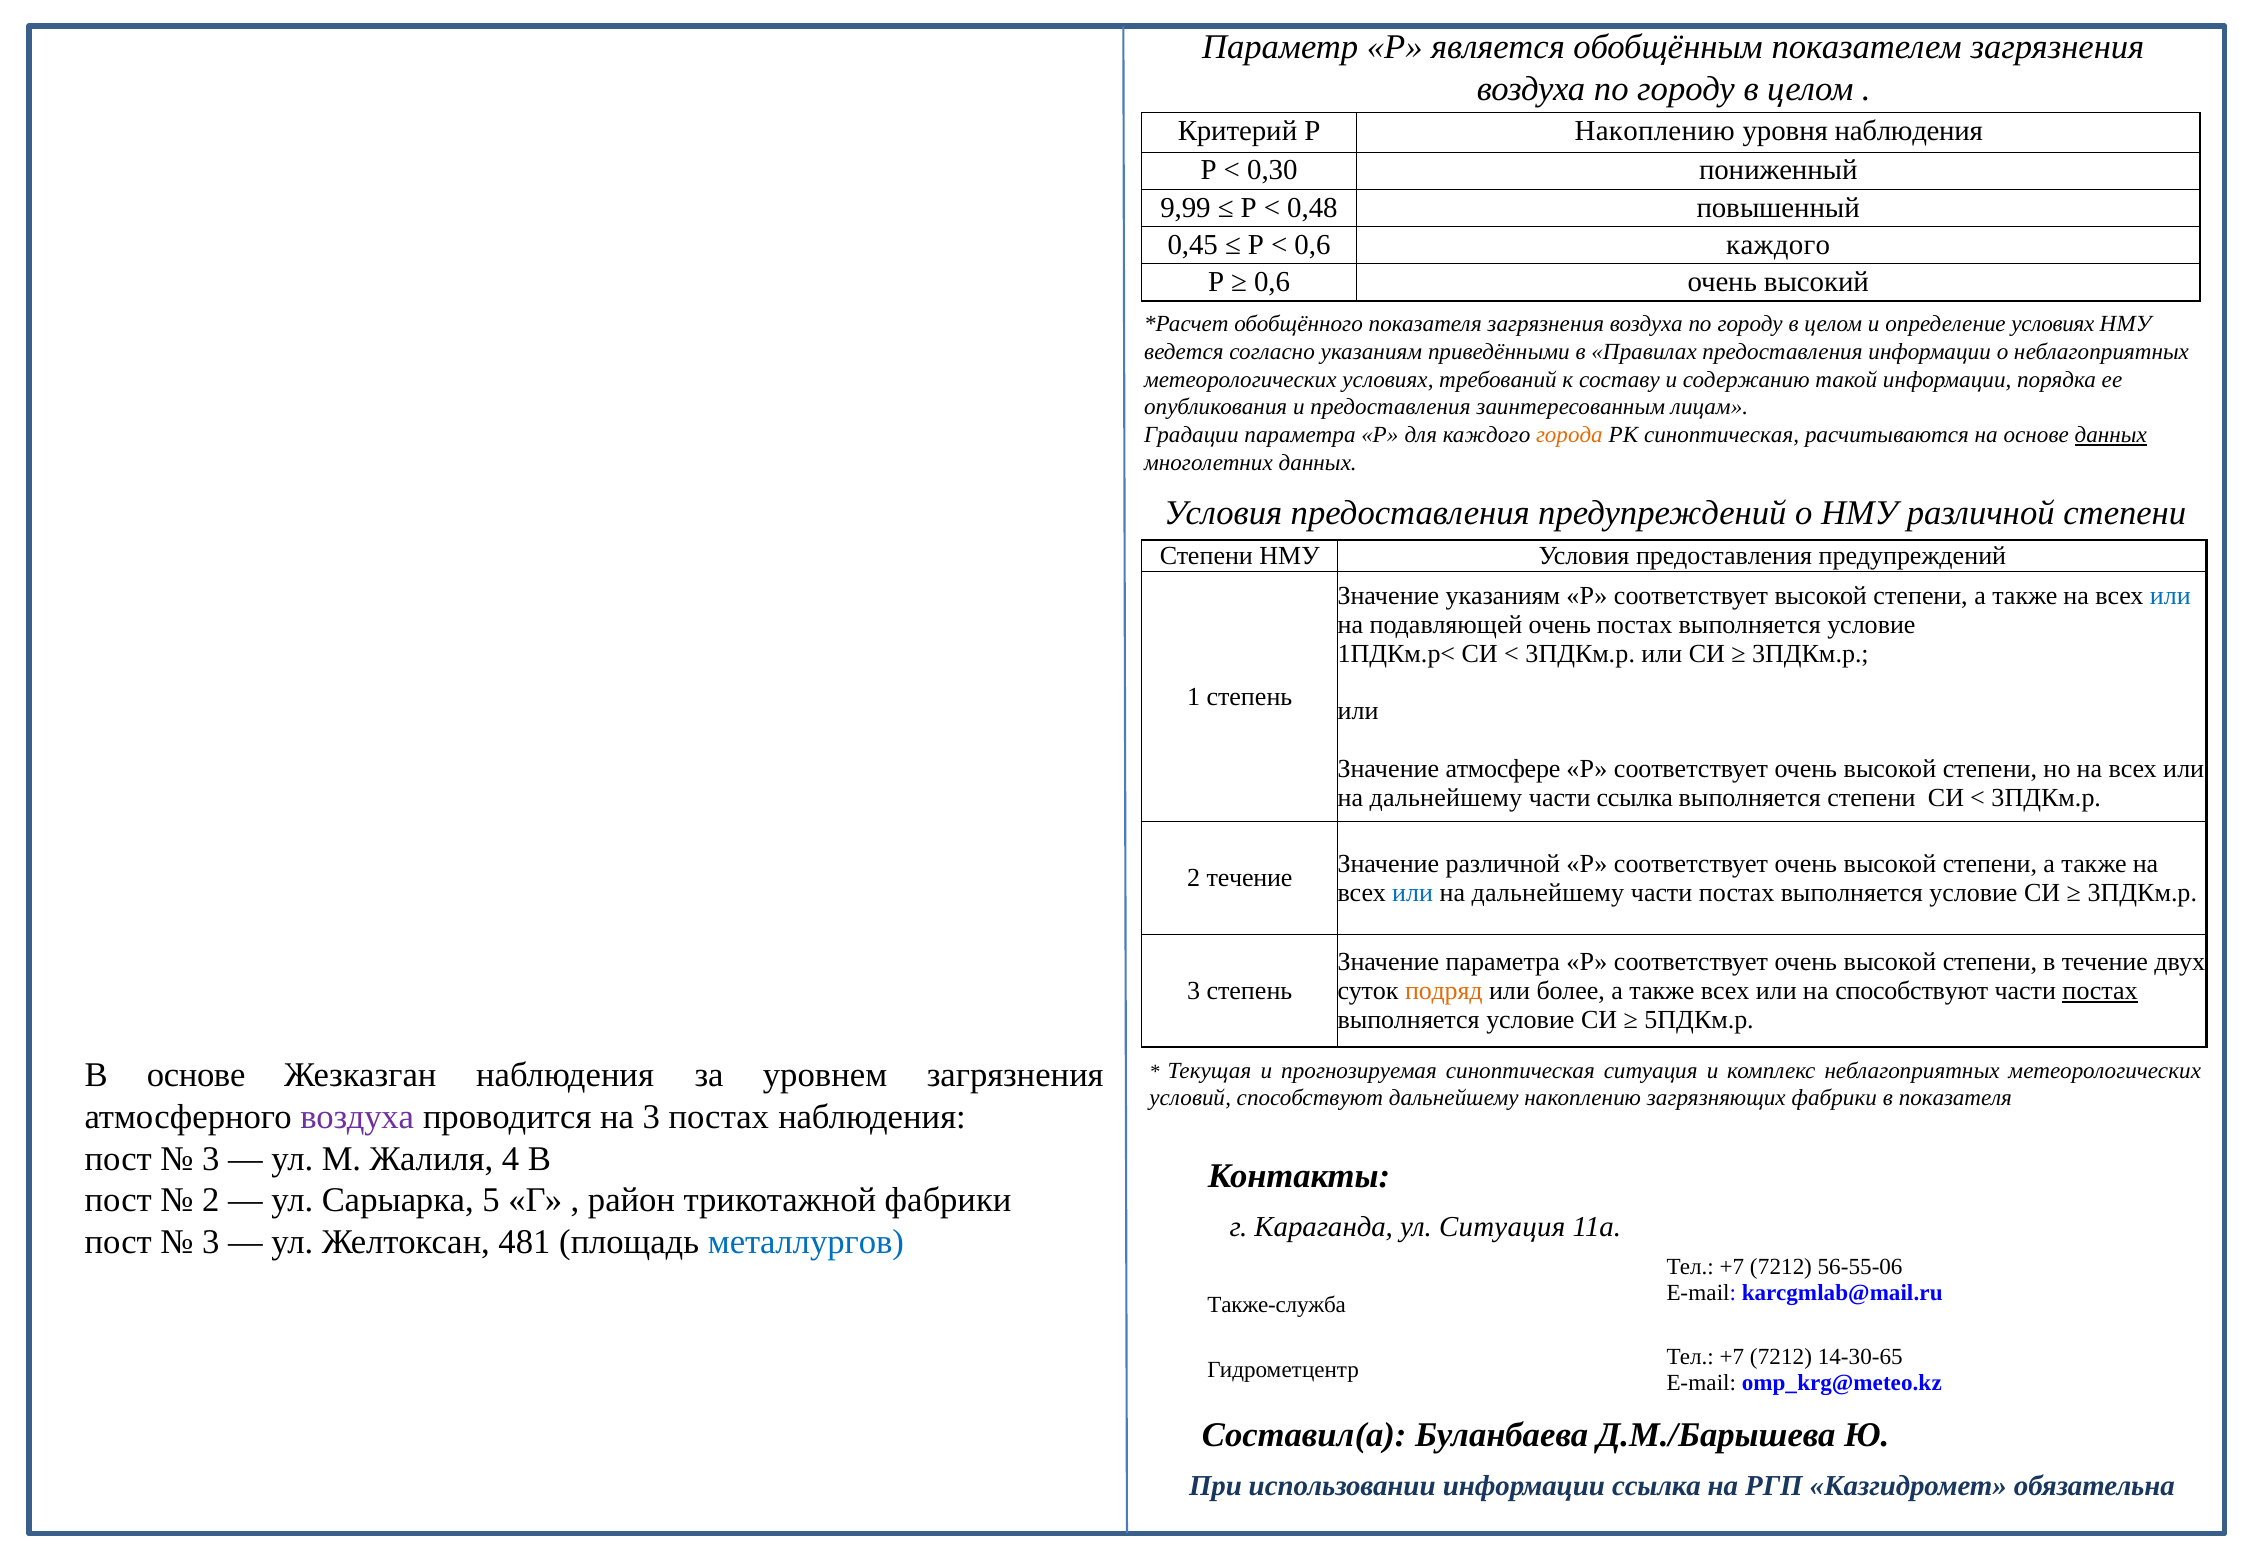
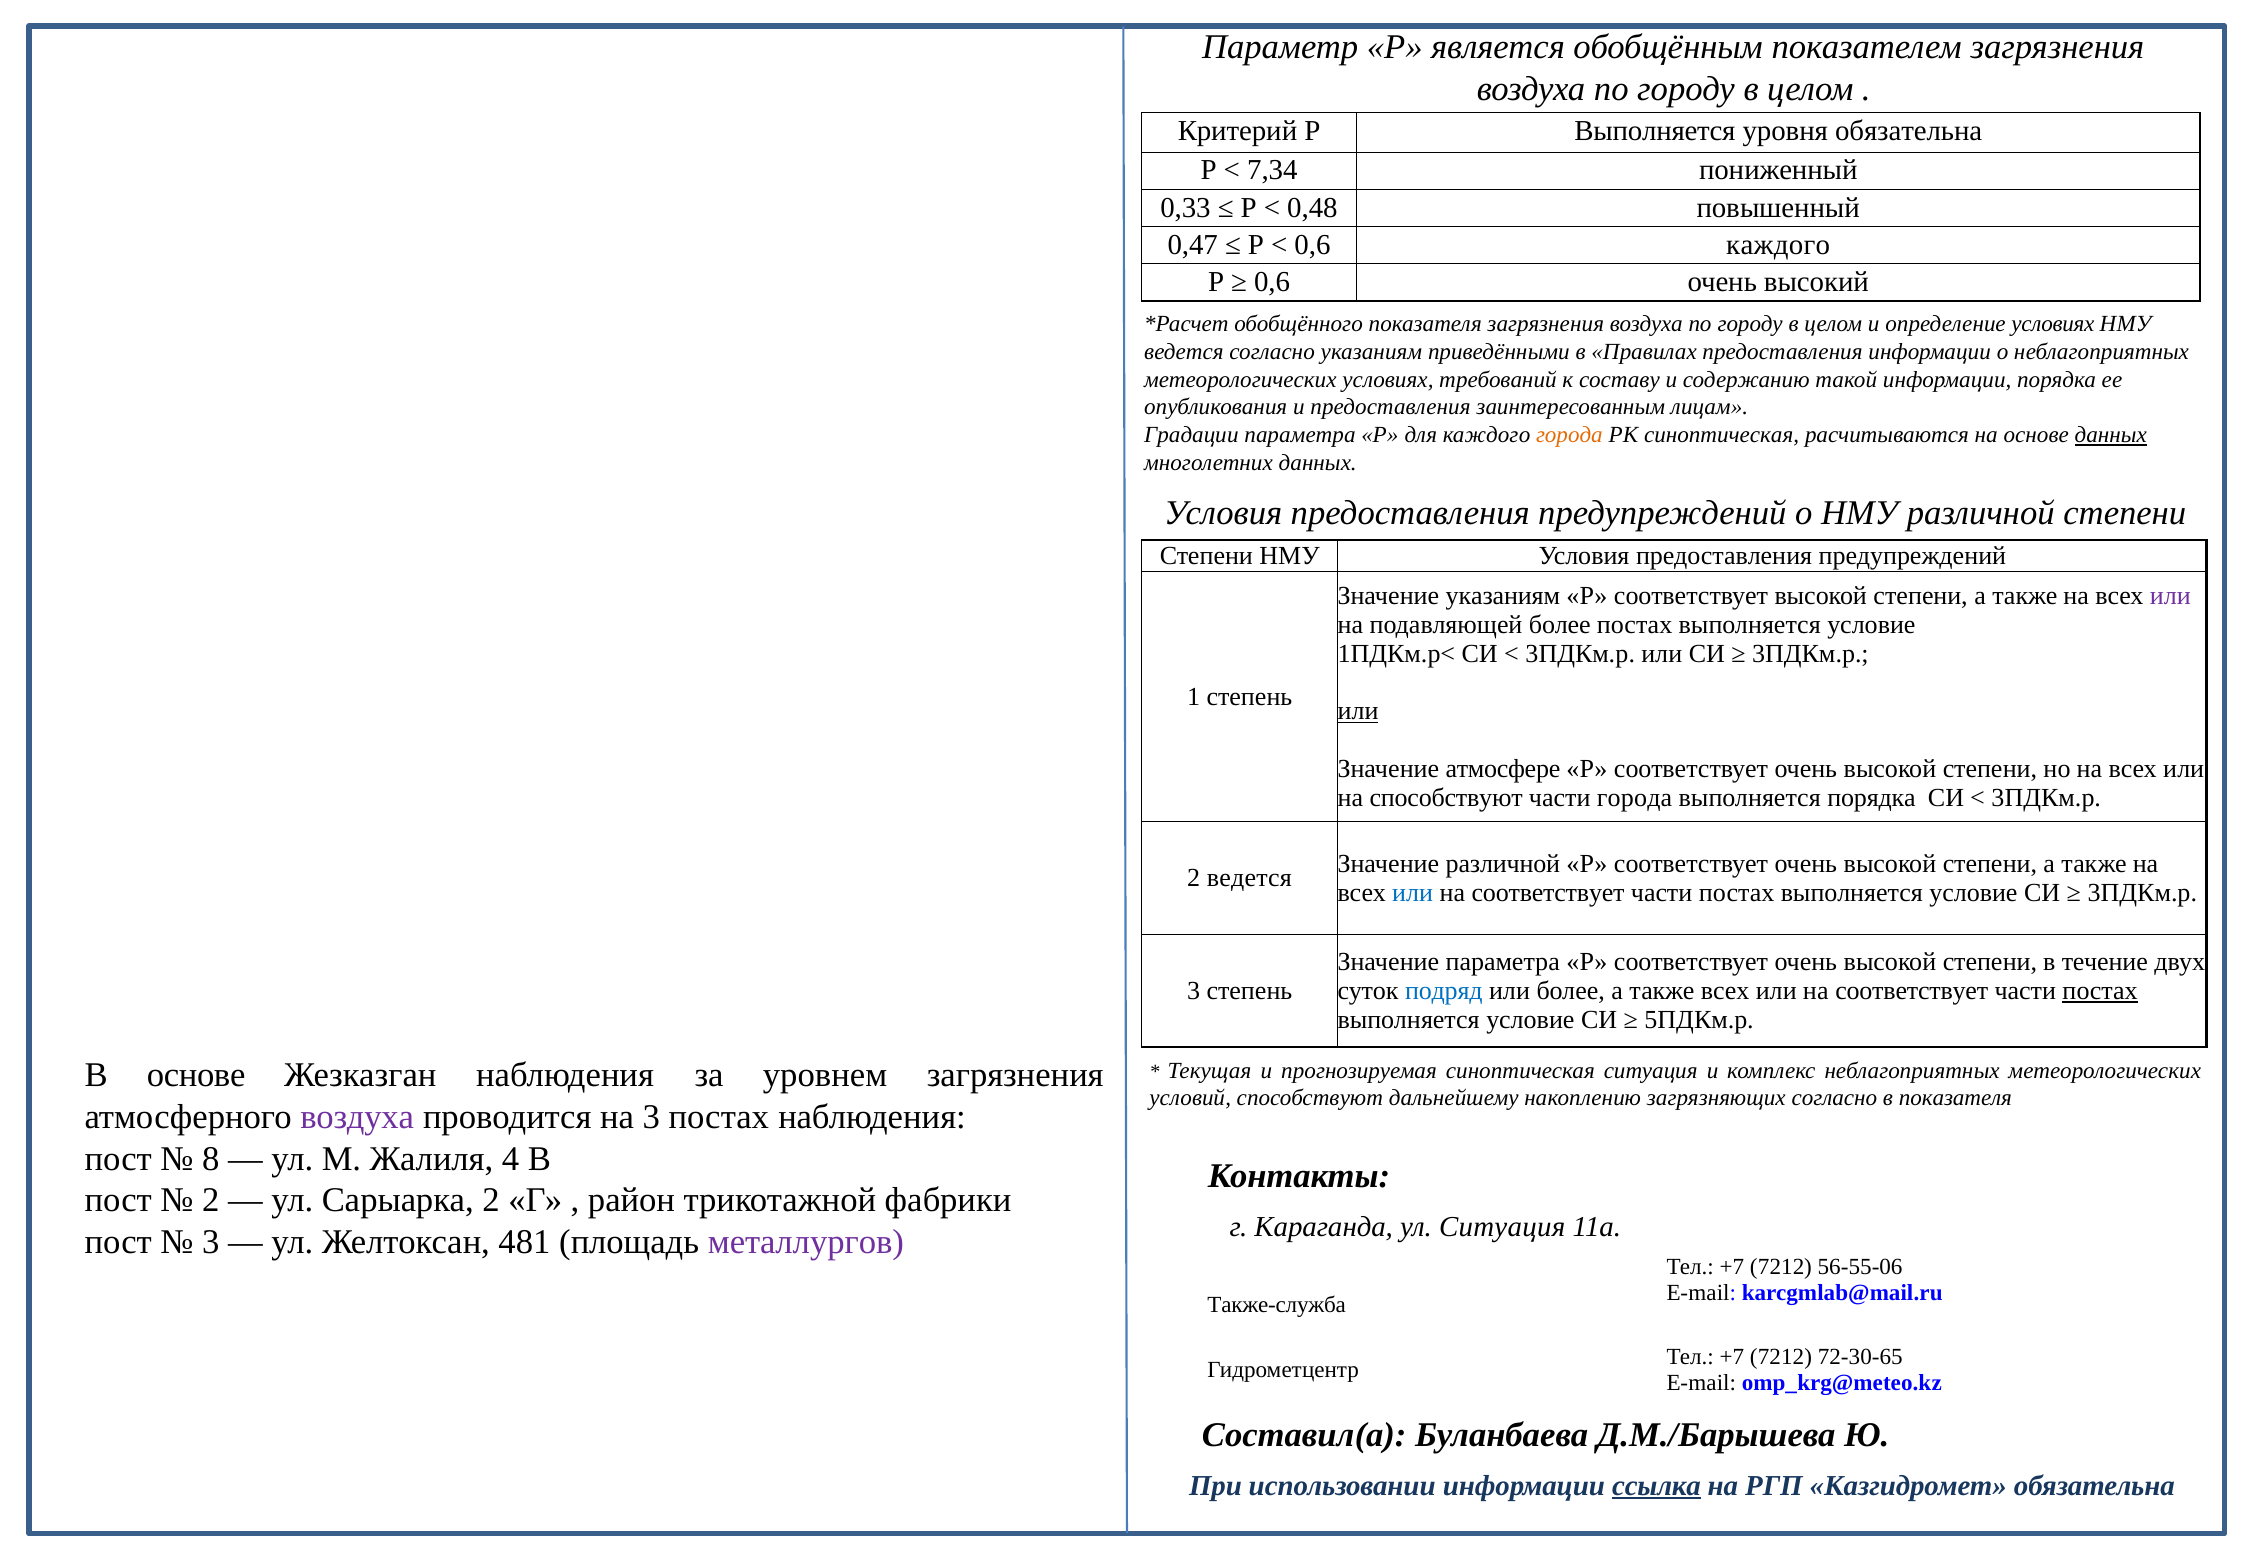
Р Накоплению: Накоплению -> Выполняется
уровня наблюдения: наблюдения -> обязательна
0,30: 0,30 -> 7,34
9,99: 9,99 -> 0,33
0,45: 0,45 -> 0,47
или at (2170, 596) colour: blue -> purple
подавляющей очень: очень -> более
или at (1358, 711) underline: none -> present
дальнейшему at (1446, 798): дальнейшему -> способствуют
части ссылка: ссылка -> города
выполняется степени: степени -> порядка
2 течение: течение -> ведется
дальнейшему at (1548, 893): дальнейшему -> соответствует
подряд colour: orange -> blue
способствуют at (1912, 991): способствуют -> соответствует
загрязняющих фабрики: фабрики -> согласно
3 at (211, 1159): 3 -> 8
Сарыарка 5: 5 -> 2
металлургов colour: blue -> purple
14-30-65: 14-30-65 -> 72-30-65
ссылка at (1657, 1486) underline: none -> present
